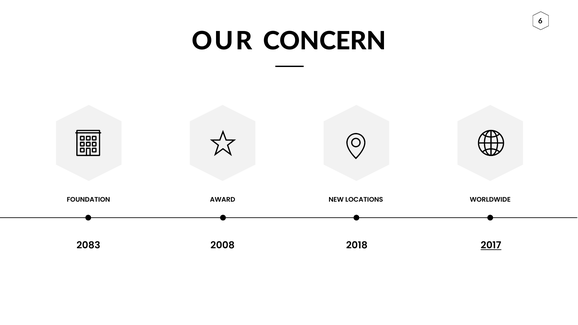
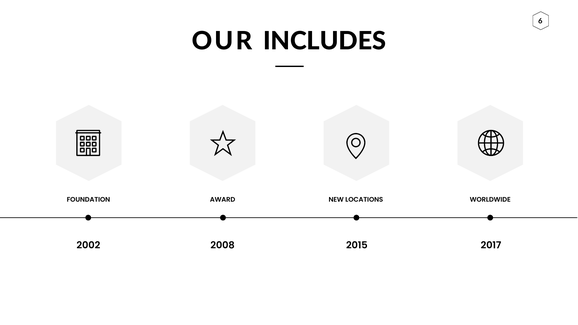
CONCERN: CONCERN -> INCLUDES
2083: 2083 -> 2002
2018: 2018 -> 2015
2017 underline: present -> none
